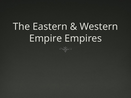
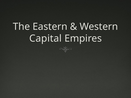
Empire: Empire -> Capital
